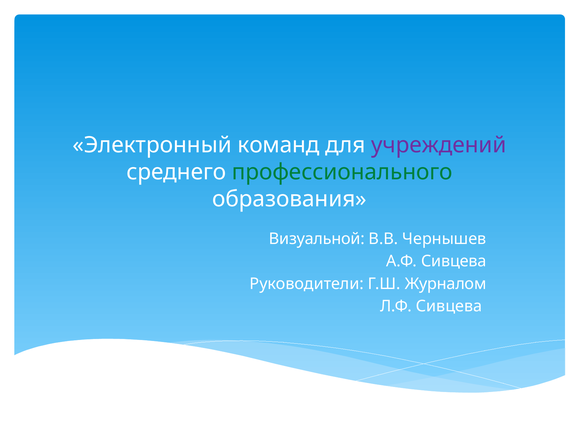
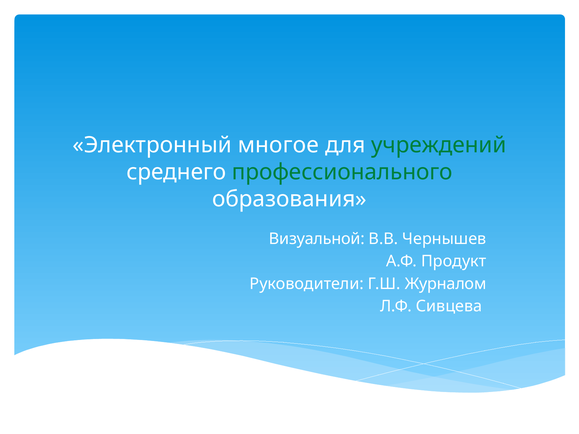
команд: команд -> многое
учреждений colour: purple -> green
А.Ф Сивцева: Сивцева -> Продукт
